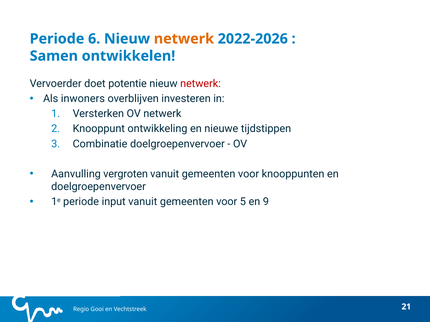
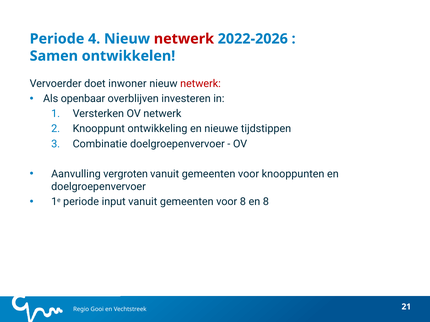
6: 6 -> 4
netwerk at (184, 39) colour: orange -> red
potentie: potentie -> inwoner
inwoners: inwoners -> openbaar
voor 5: 5 -> 8
en 9: 9 -> 8
